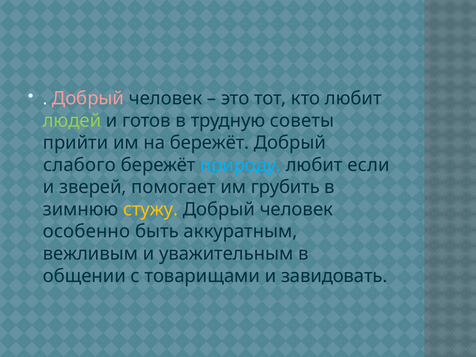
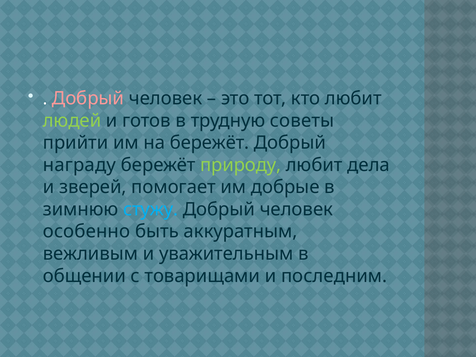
слабого: слабого -> награду
природу colour: light blue -> light green
если: если -> дела
грубить: грубить -> добрые
стужу colour: yellow -> light blue
завидовать: завидовать -> последним
